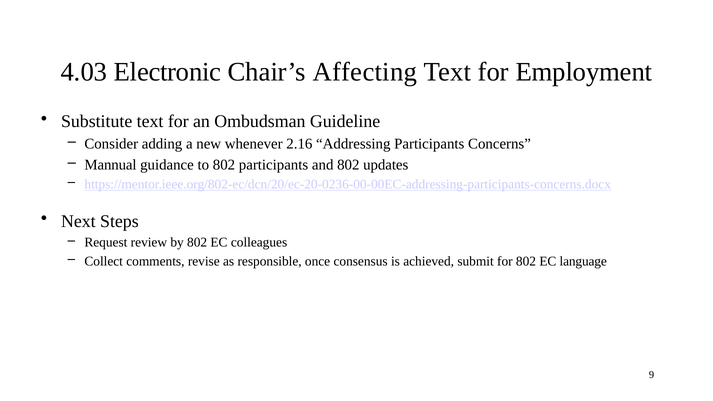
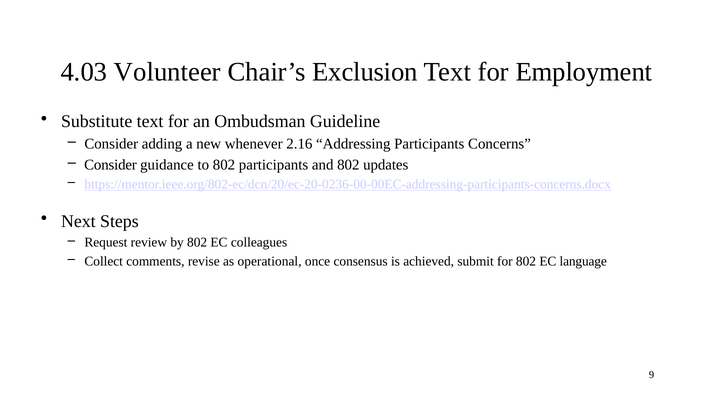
Electronic: Electronic -> Volunteer
Affecting: Affecting -> Exclusion
Mannual at (111, 165): Mannual -> Consider
responsible: responsible -> operational
